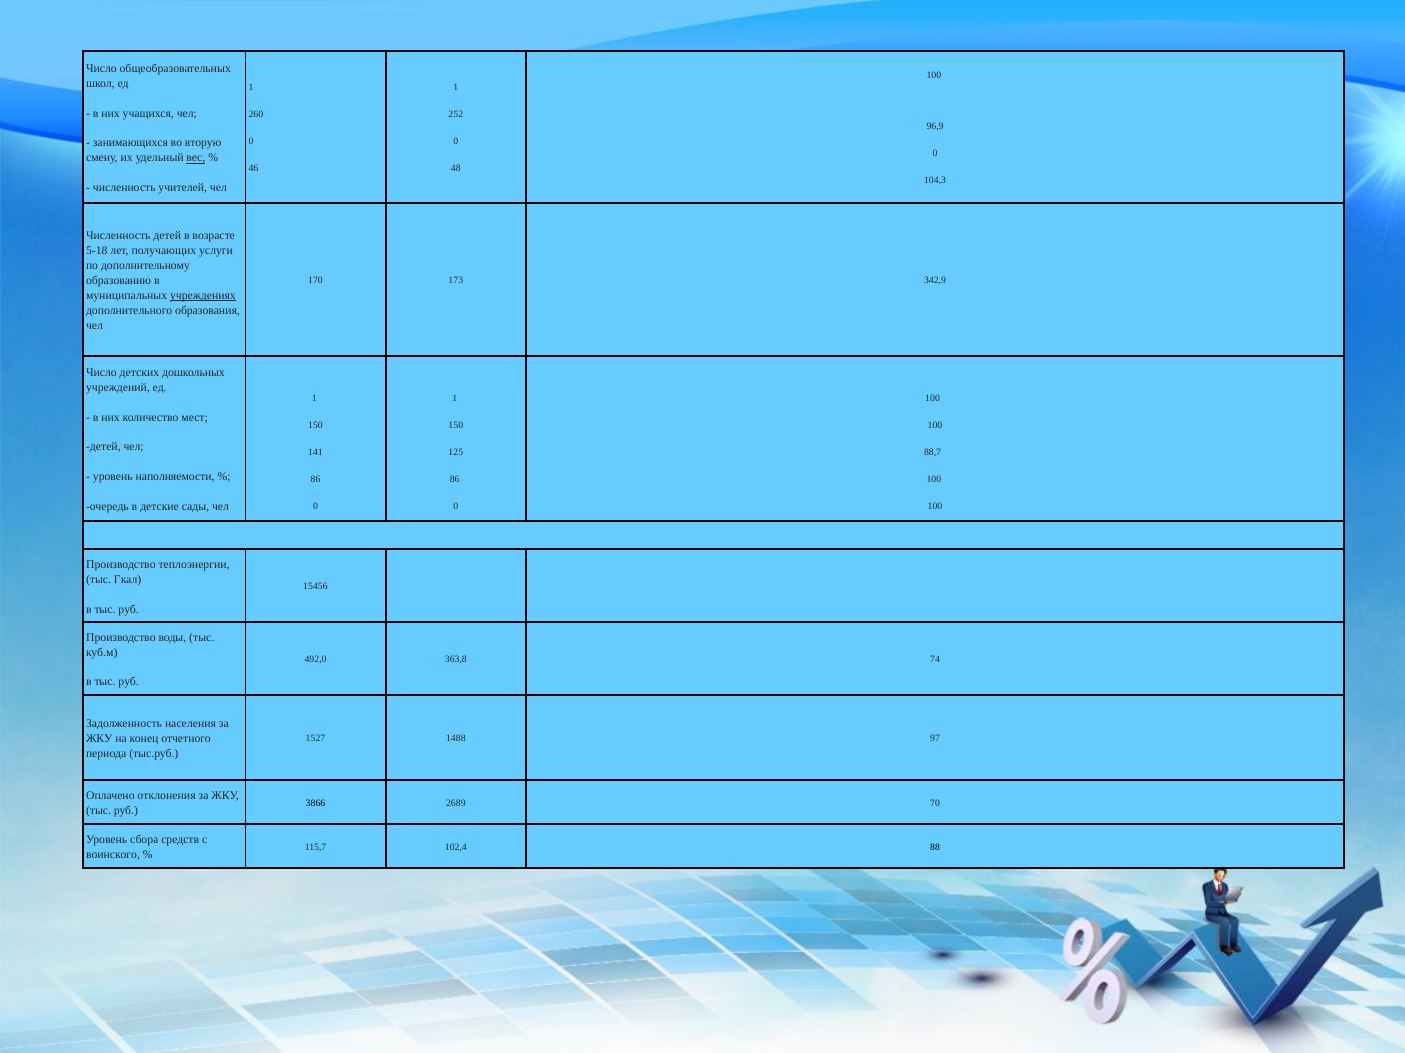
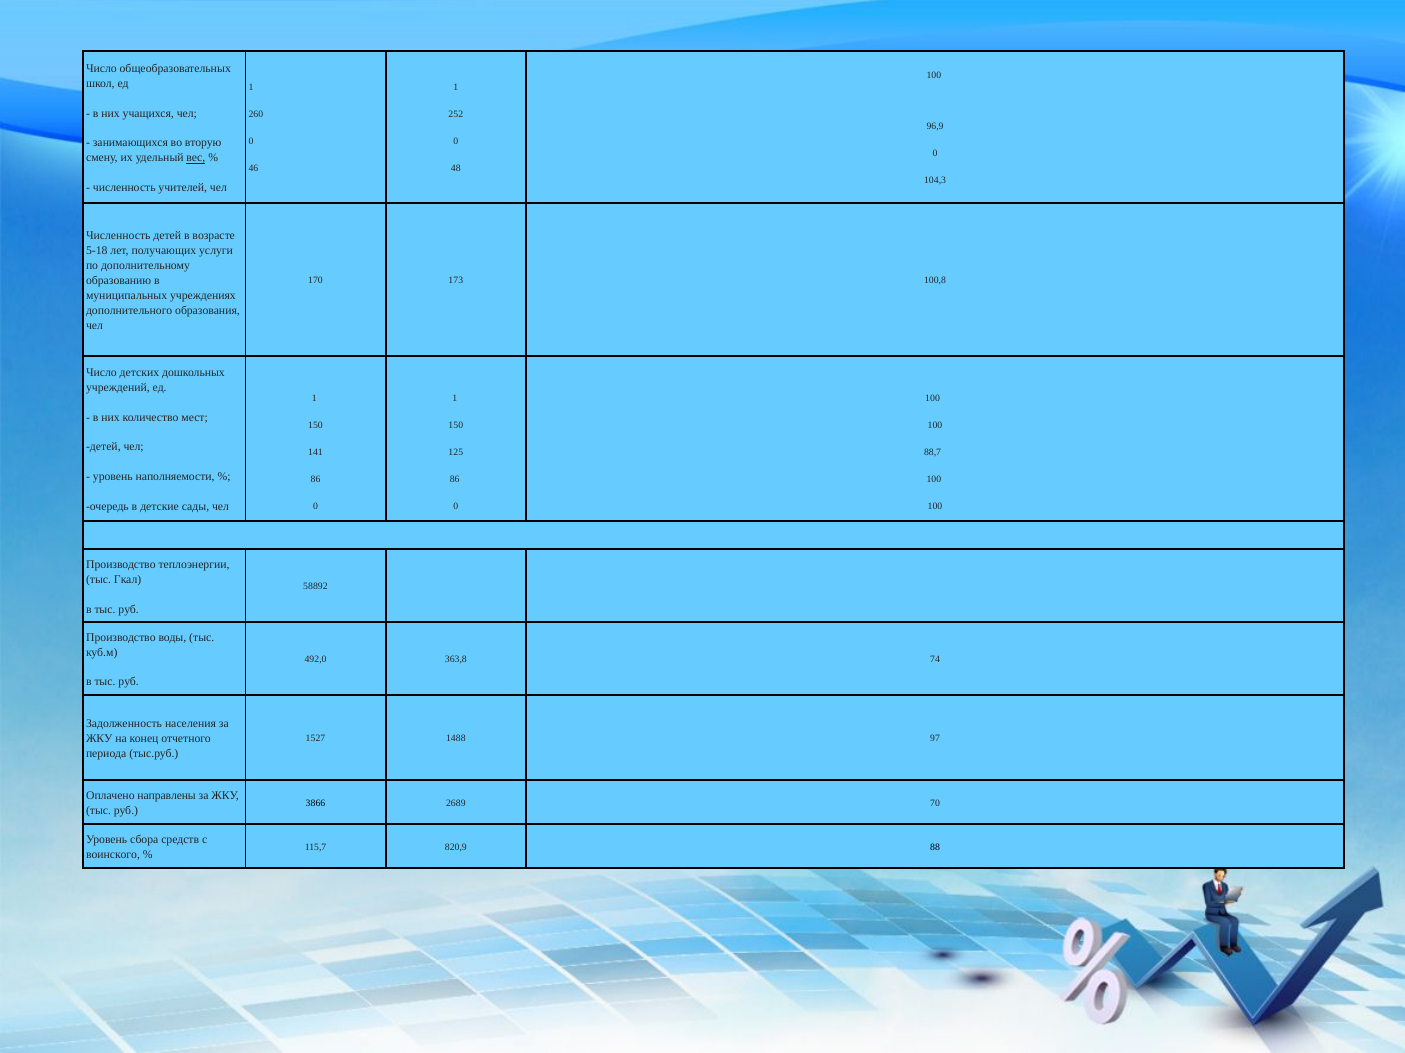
342,9: 342,9 -> 100,8
учреждениях underline: present -> none
15456: 15456 -> 58892
отклонения: отклонения -> направлены
102,4: 102,4 -> 820,9
